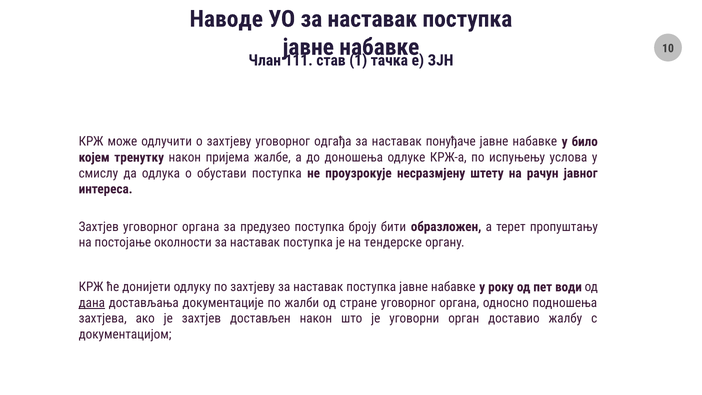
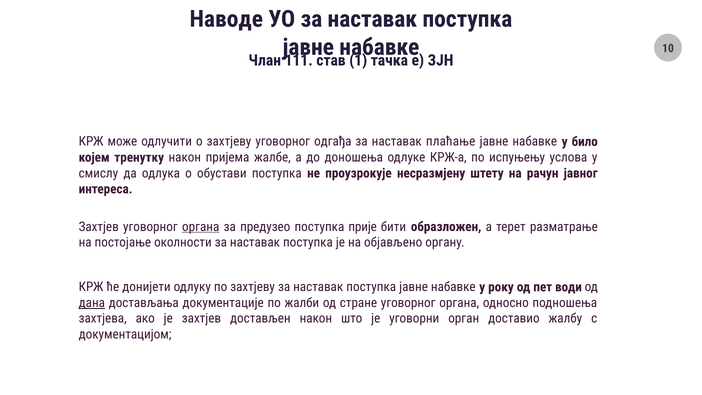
понуђаче: понуђаче -> плаћање
органа at (201, 227) underline: none -> present
броју: броју -> прије
пропуштању: пропуштању -> разматрање
тендерске: тендерске -> објављено
